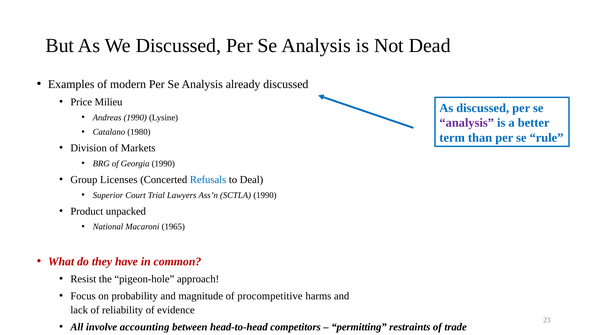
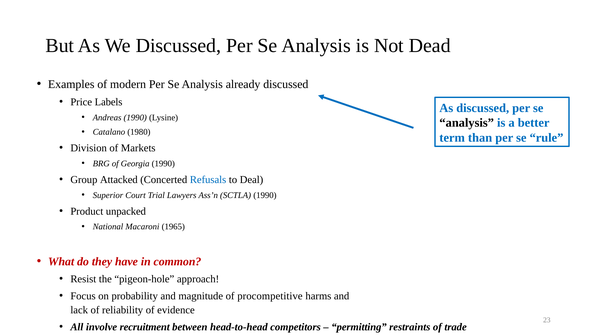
Milieu: Milieu -> Labels
analysis at (467, 123) colour: purple -> black
Licenses: Licenses -> Attacked
accounting: accounting -> recruitment
